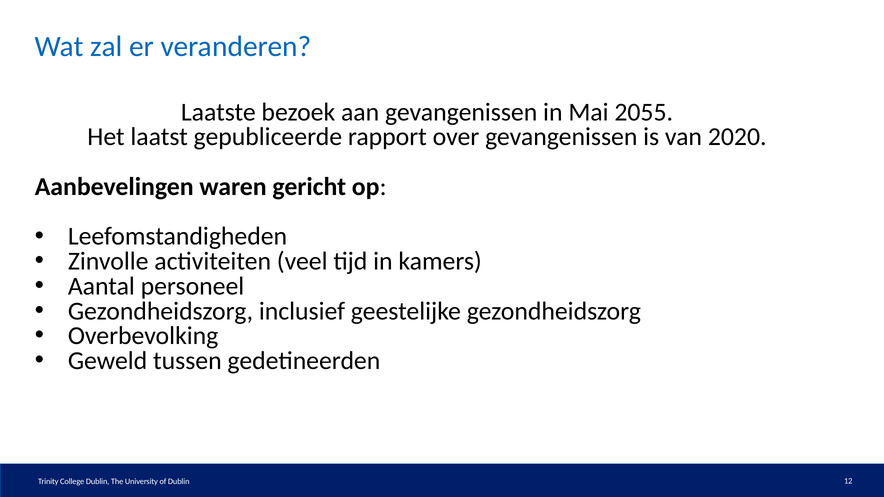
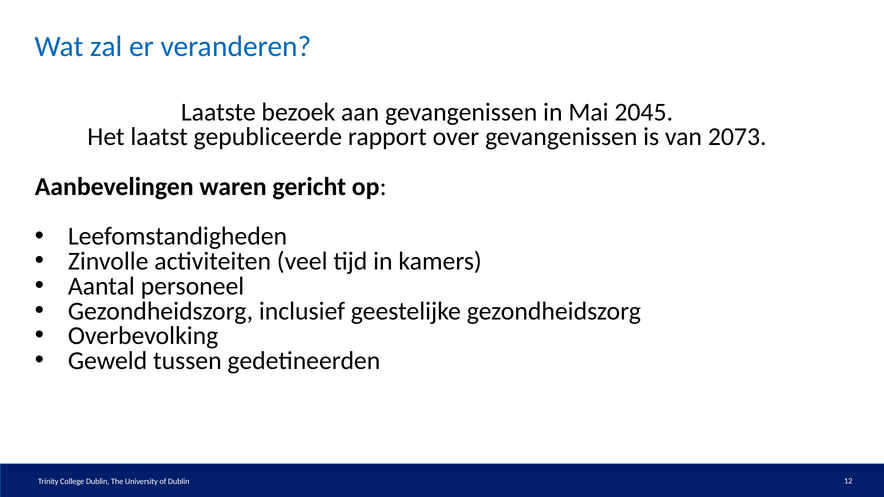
2055: 2055 -> 2045
2020: 2020 -> 2073
